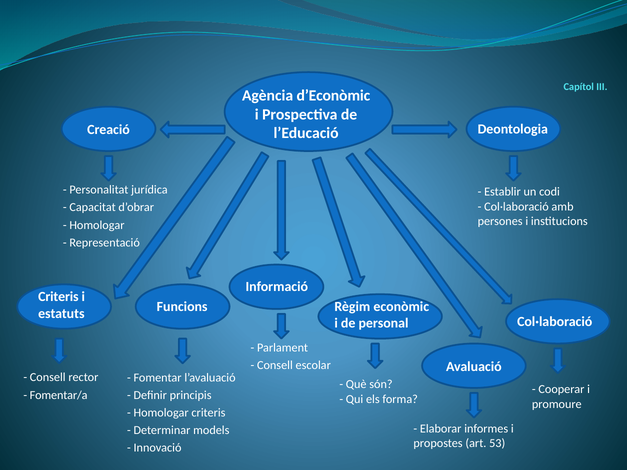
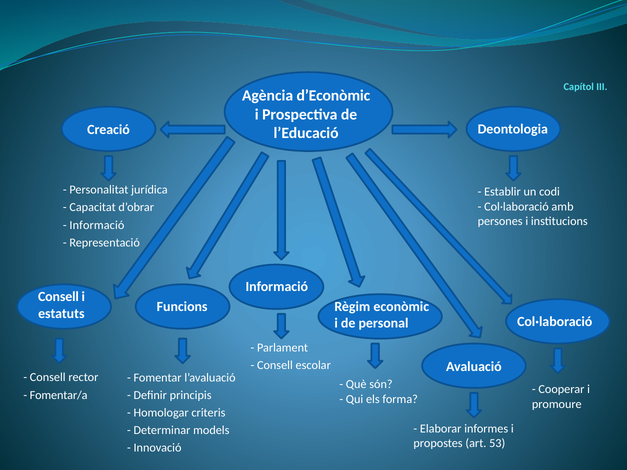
Homologar at (97, 225): Homologar -> Informació
Criteris at (58, 297): Criteris -> Consell
